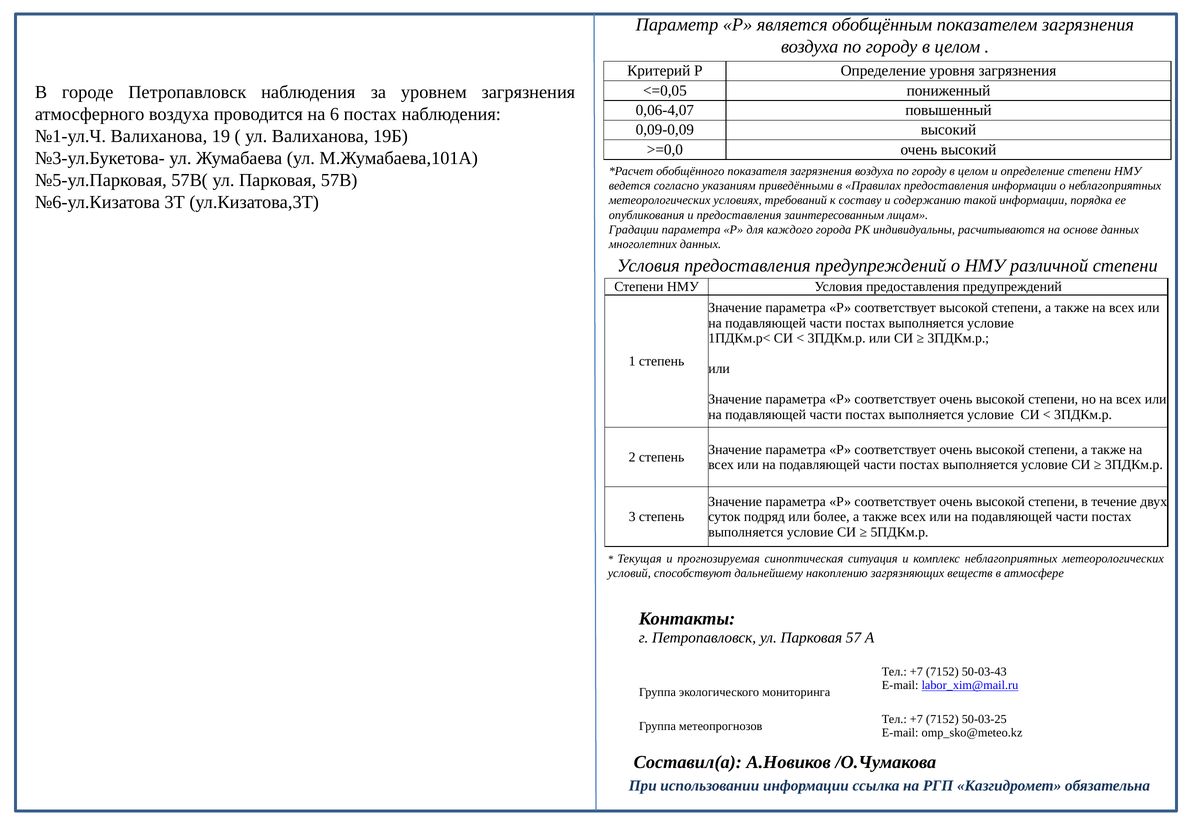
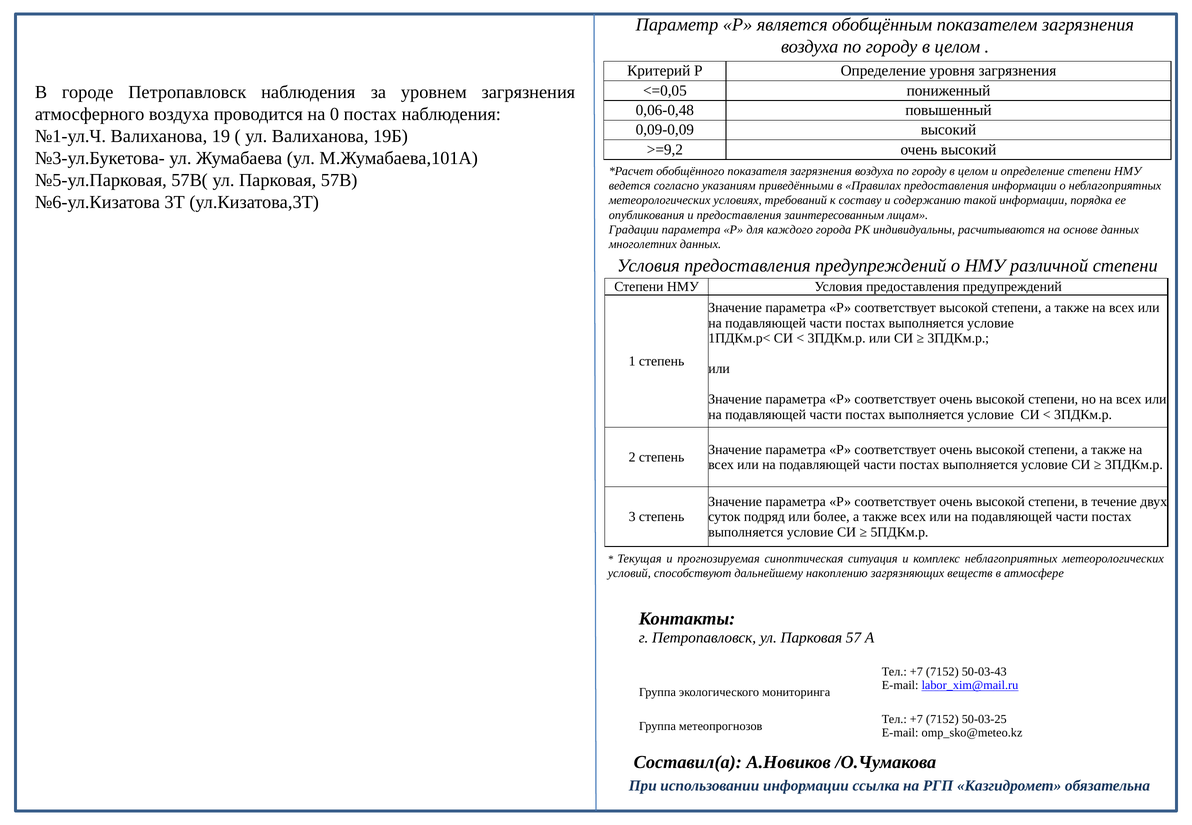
0,06-4,07: 0,06-4,07 -> 0,06-0,48
6: 6 -> 0
>=0,0: >=0,0 -> >=9,2
